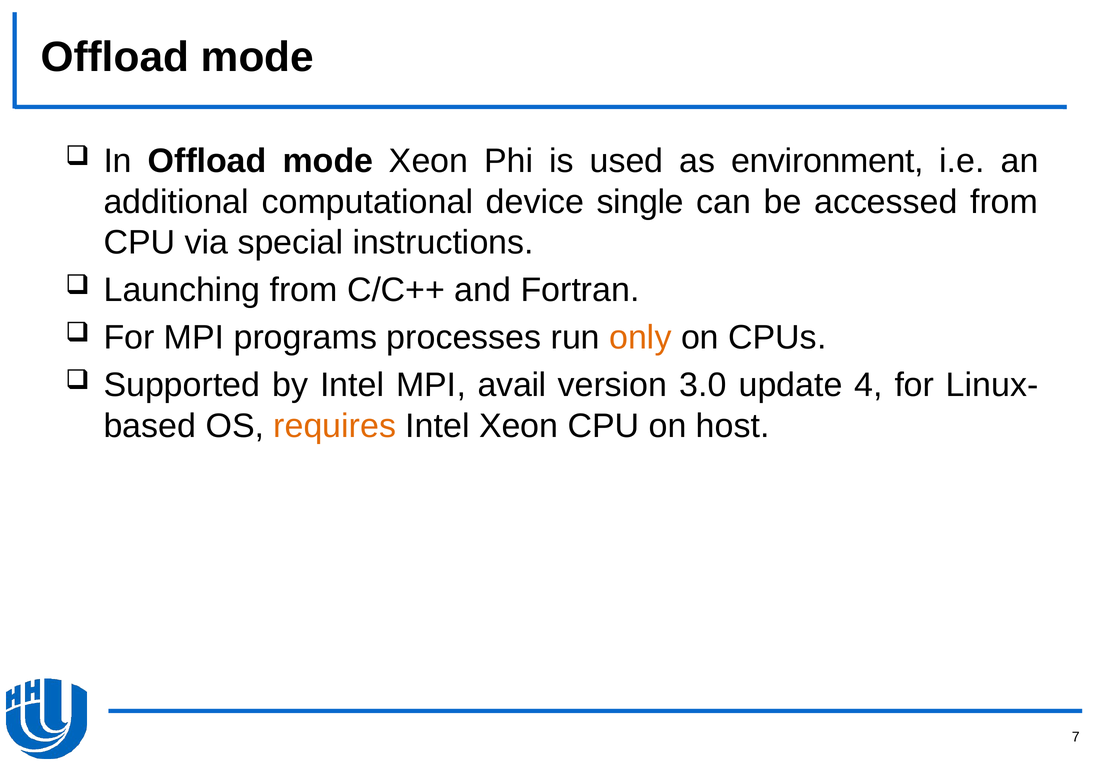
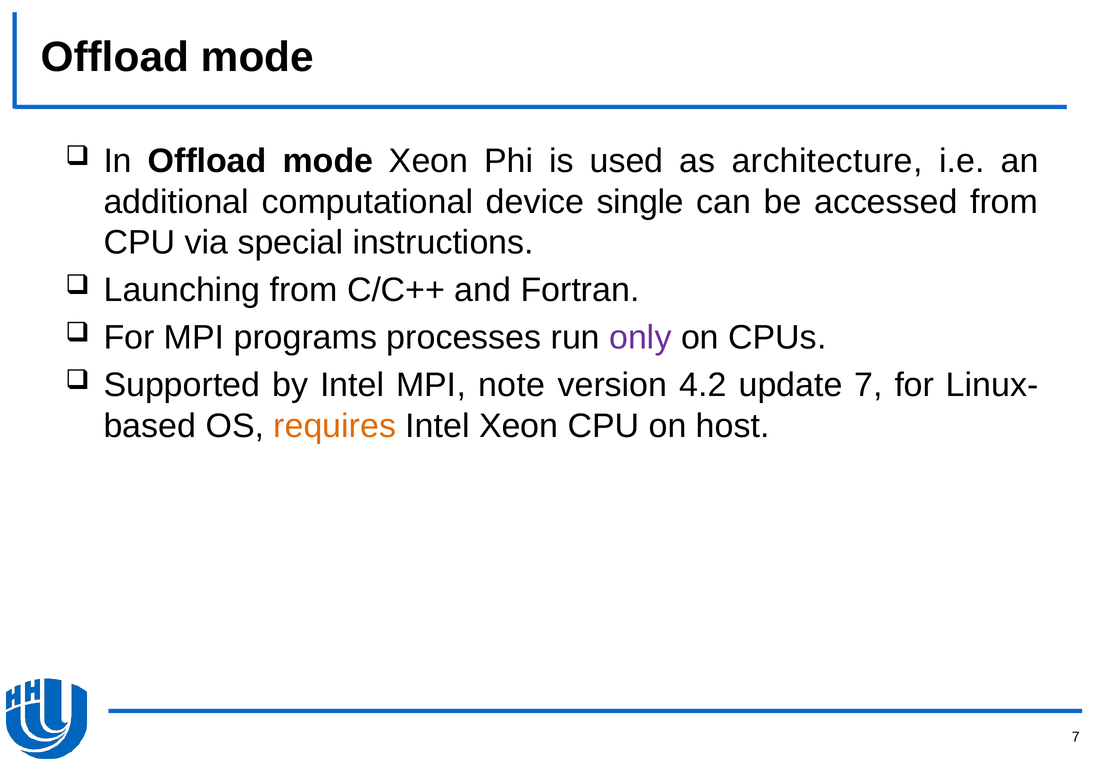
environment: environment -> architecture
only colour: orange -> purple
avail: avail -> note
3.0: 3.0 -> 4.2
update 4: 4 -> 7
